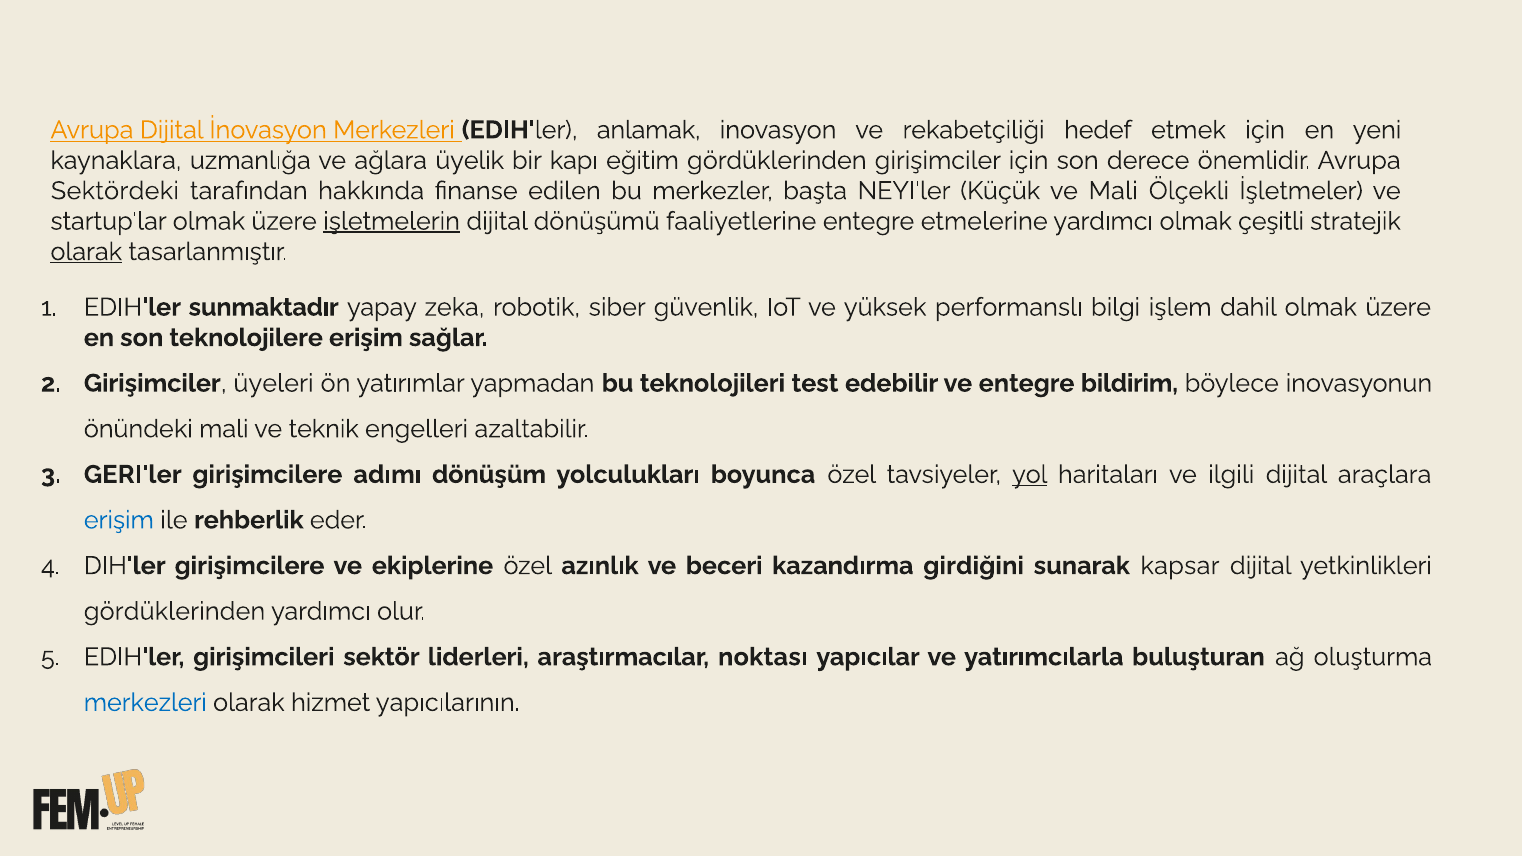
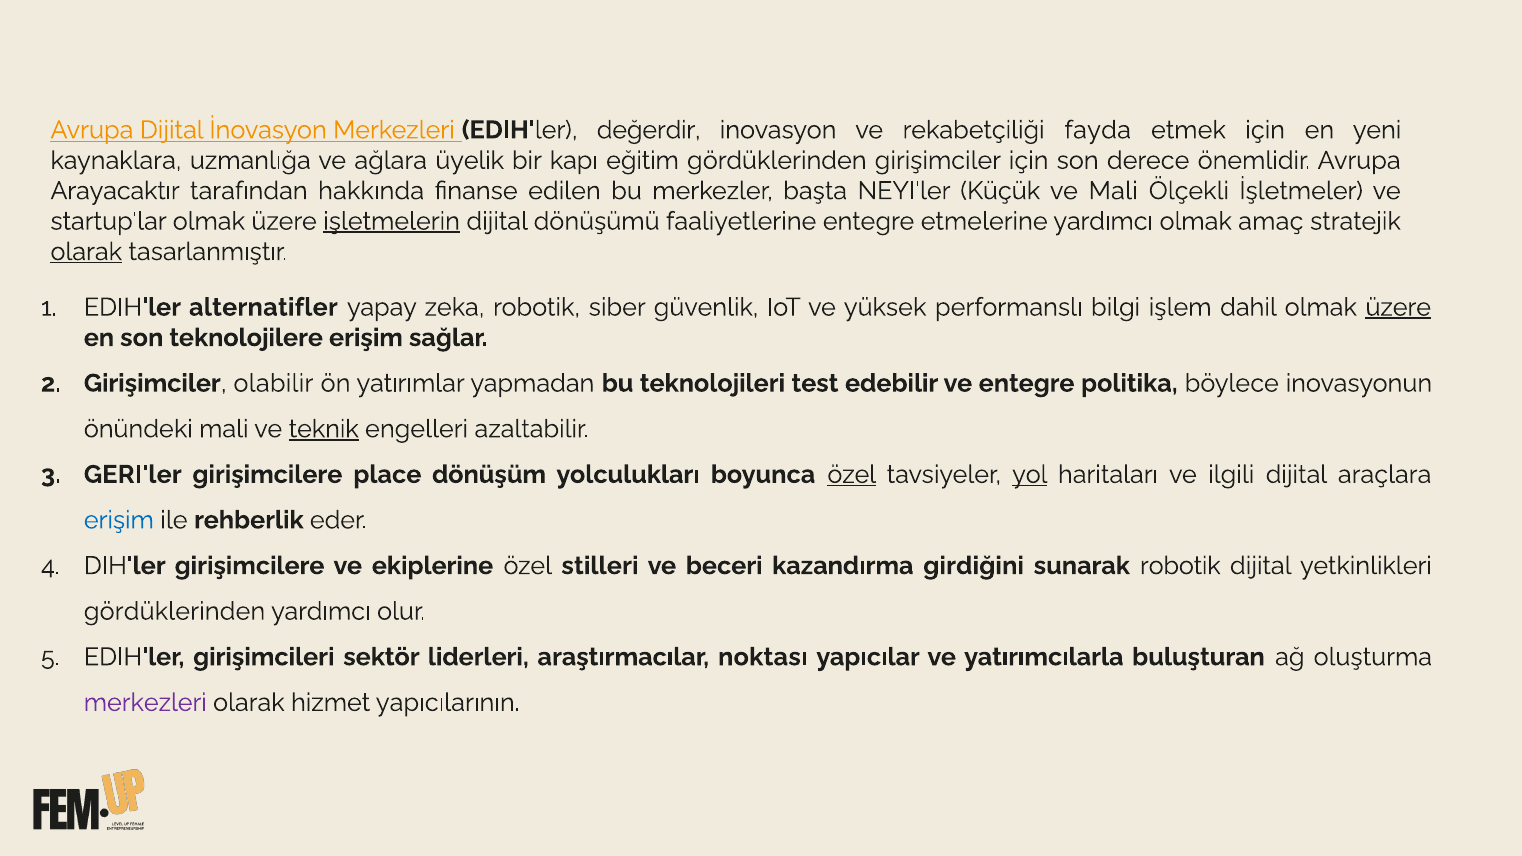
anlamak: anlamak -> değerdir
hedef: hedef -> fayda
Sektördeki: Sektördeki -> Arayacaktır
çeşitli: çeşitli -> amaç
sunmaktadır: sunmaktadır -> alternatifler
üzere at (1398, 307) underline: none -> present
üyeleri: üyeleri -> olabilir
bildirim: bildirim -> politika
teknik underline: none -> present
adımı: adımı -> place
özel at (852, 475) underline: none -> present
azınlık: azınlık -> stilleri
sunarak kapsar: kapsar -> robotik
merkezleri at (145, 703) colour: blue -> purple
